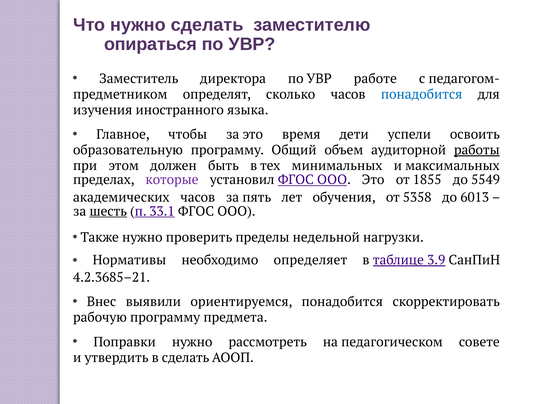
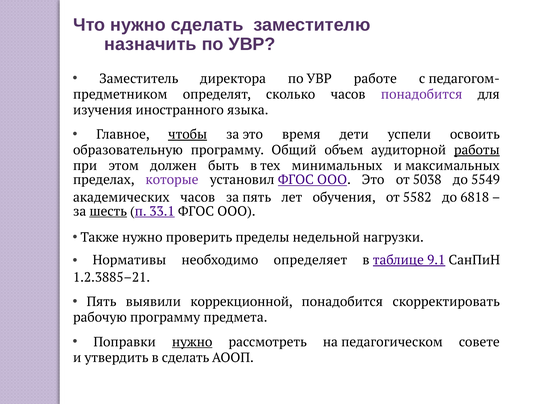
опираться: опираться -> назначить
понадобится at (422, 94) colour: blue -> purple
чтобы underline: none -> present
1855: 1855 -> 5038
5358: 5358 -> 5582
6013: 6013 -> 6818
3.9: 3.9 -> 9.1
4.2.3685–21: 4.2.3685–21 -> 1.2.3885–21
Внес at (102, 302): Внес -> Пять
ориентируемся: ориентируемся -> коррекционной
нужно at (192, 342) underline: none -> present
